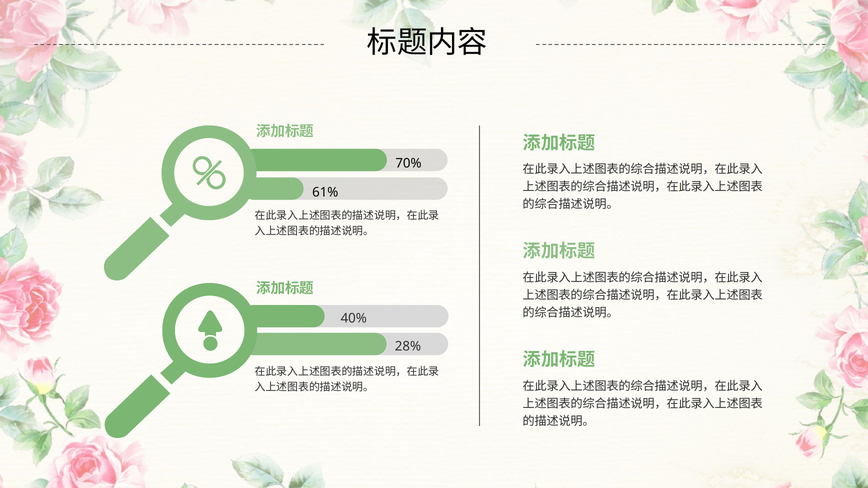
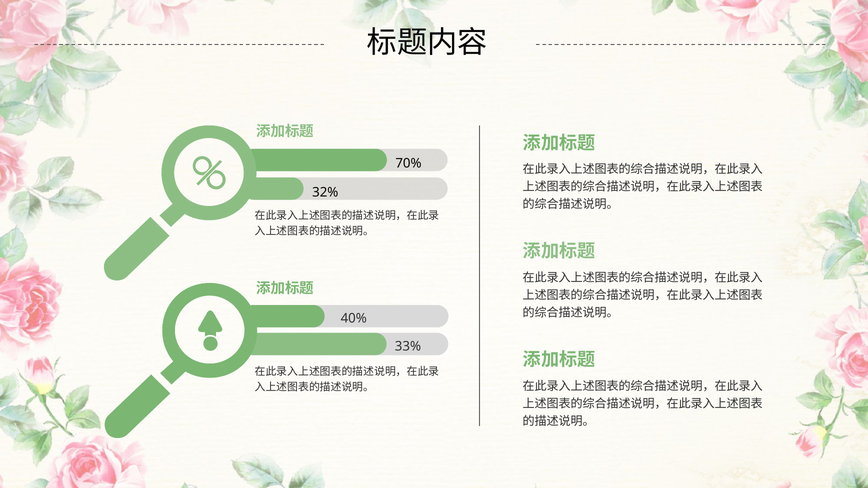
61%: 61% -> 32%
28%: 28% -> 33%
